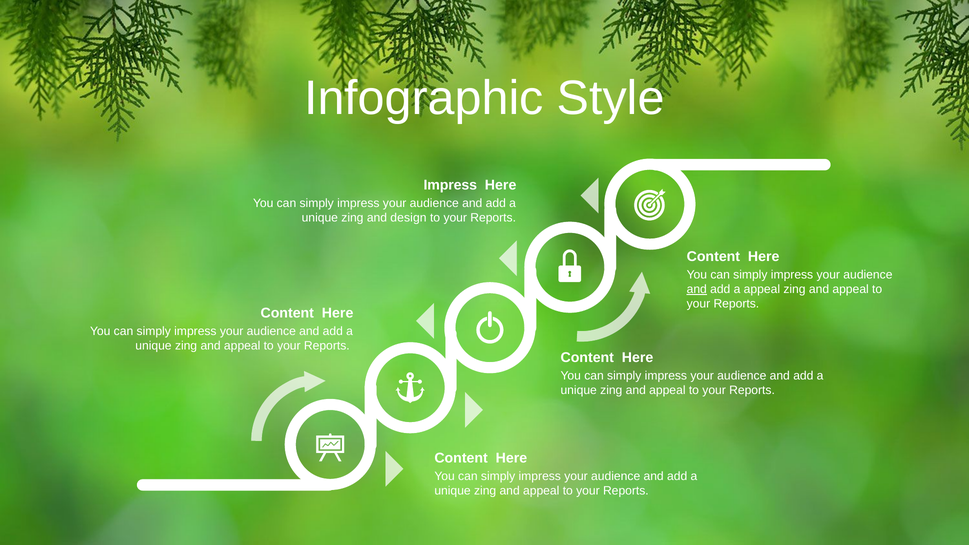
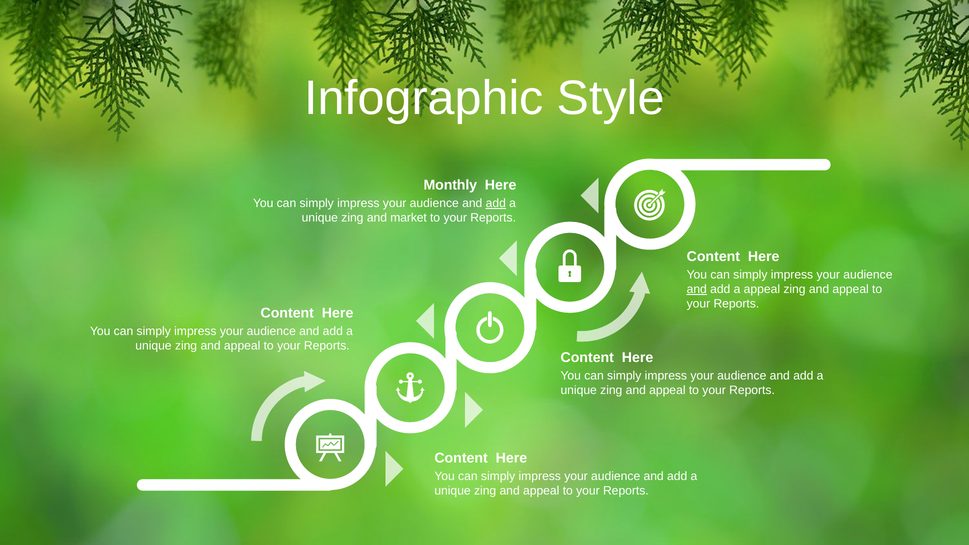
Impress at (450, 185): Impress -> Monthly
add at (496, 203) underline: none -> present
design: design -> market
